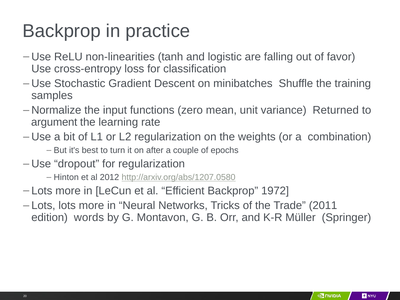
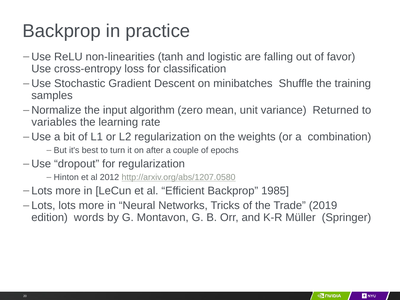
functions: functions -> algorithm
argument: argument -> variables
1972: 1972 -> 1985
2011: 2011 -> 2019
